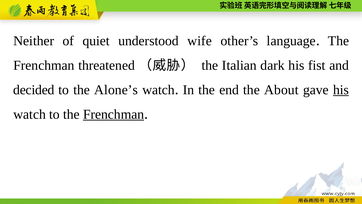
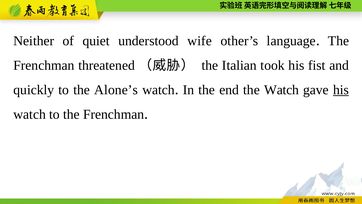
dark: dark -> took
decided: decided -> quickly
the About: About -> Watch
Frenchman at (114, 114) underline: present -> none
